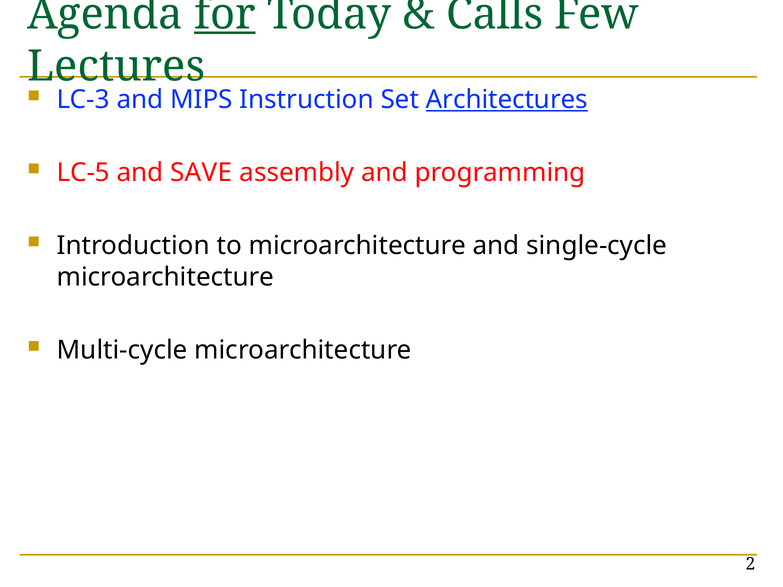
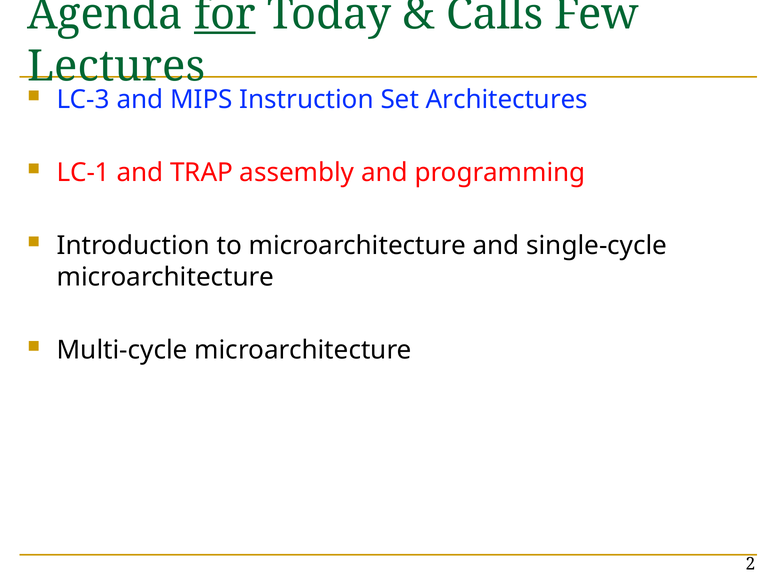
Architectures underline: present -> none
LC-5: LC-5 -> LC-1
SAVE: SAVE -> TRAP
